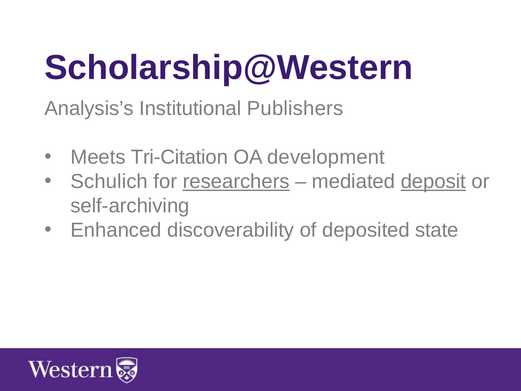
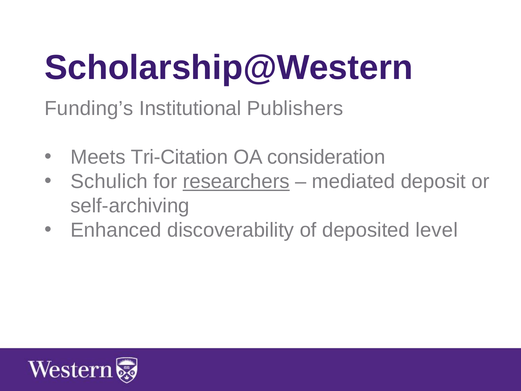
Analysis’s: Analysis’s -> Funding’s
development: development -> consideration
deposit underline: present -> none
state: state -> level
